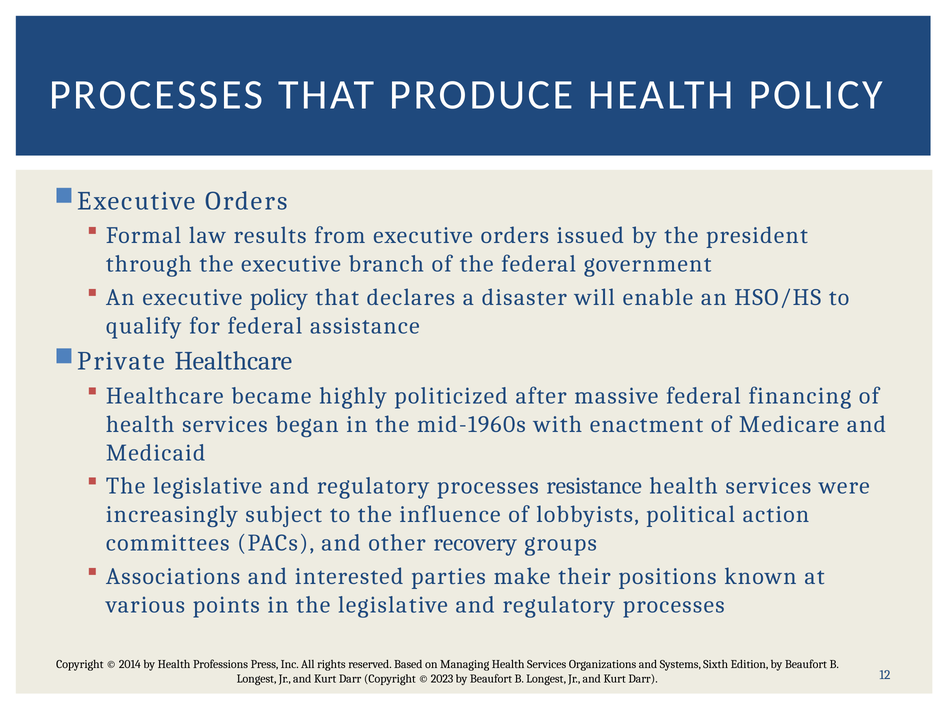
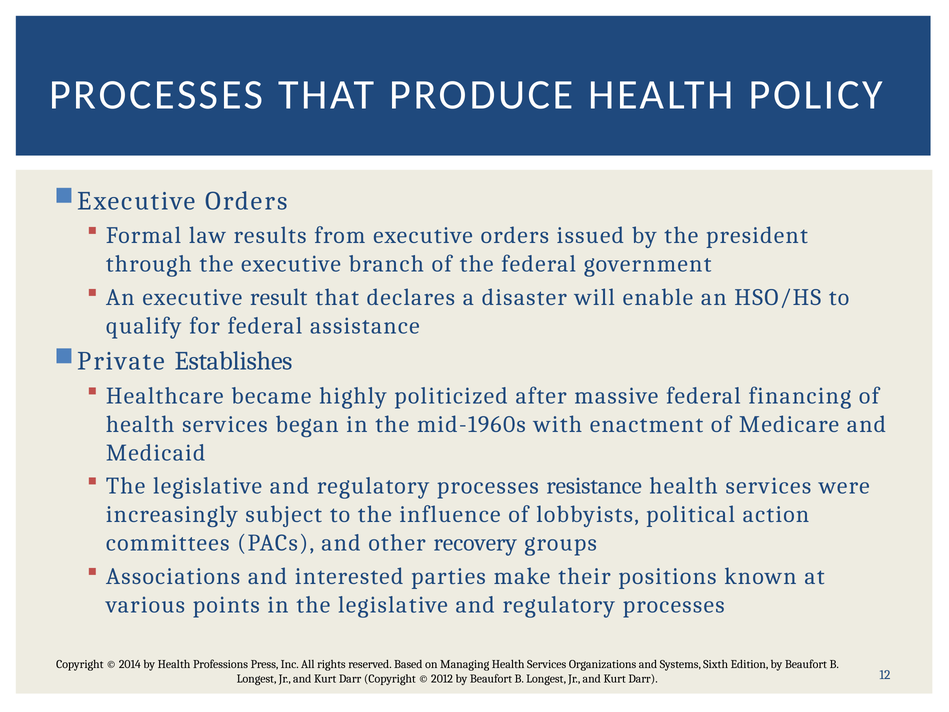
executive policy: policy -> result
Healthcare at (234, 361): Healthcare -> Establishes
2023: 2023 -> 2012
